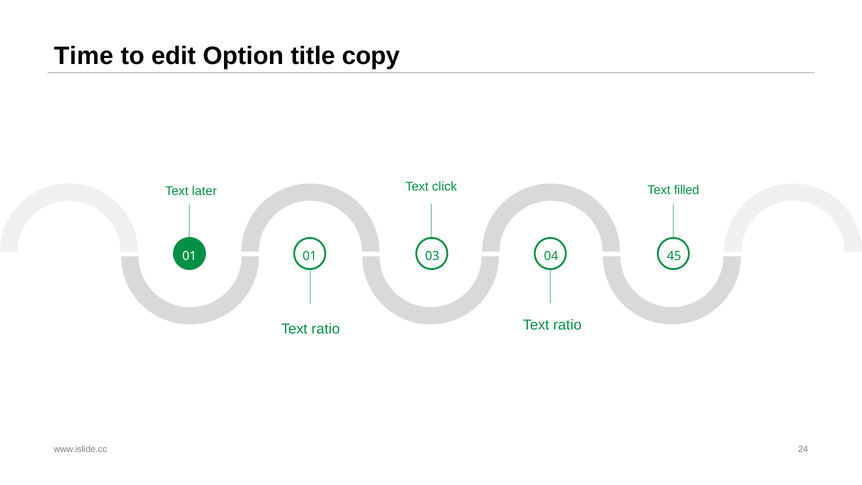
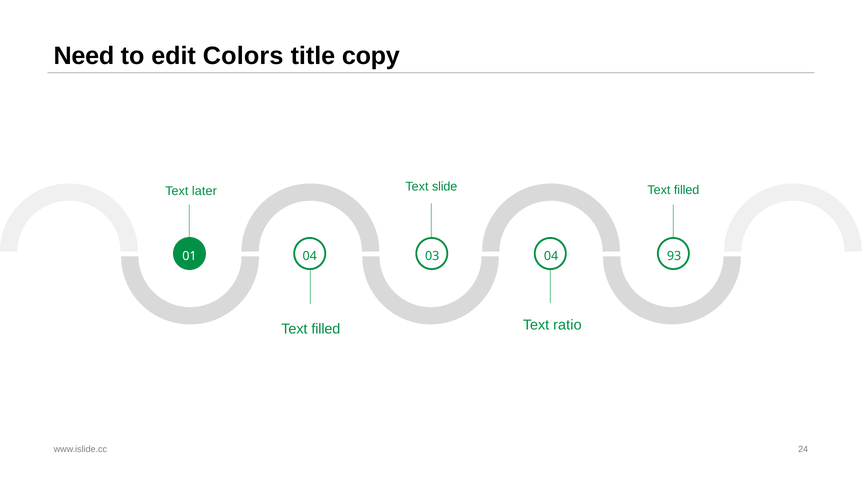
Time: Time -> Need
Option: Option -> Colors
click: click -> slide
01 01: 01 -> 04
45: 45 -> 93
ratio at (326, 329): ratio -> filled
